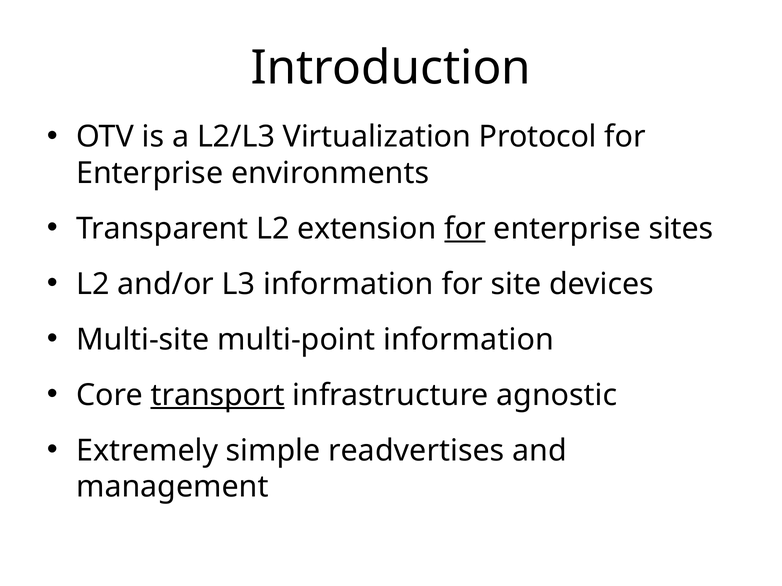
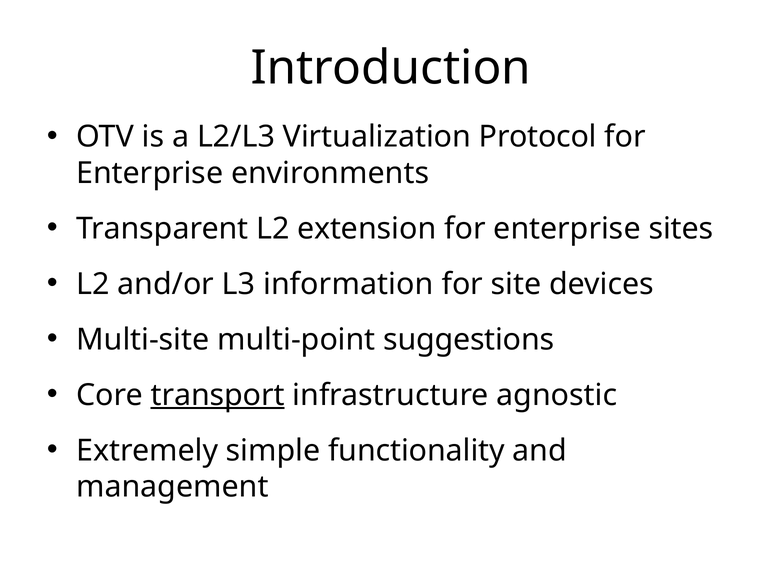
for at (465, 229) underline: present -> none
multi-point information: information -> suggestions
readvertises: readvertises -> functionality
